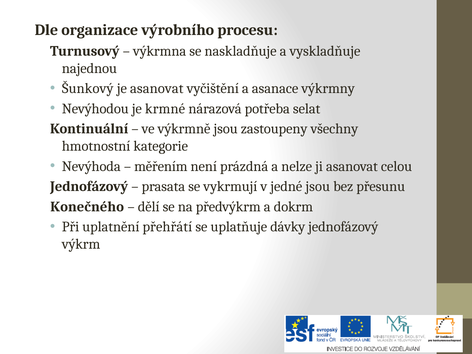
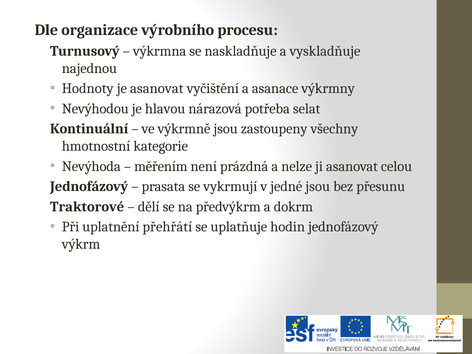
Šunkový: Šunkový -> Hodnoty
krmné: krmné -> hlavou
Konečného: Konečného -> Traktorové
dávky: dávky -> hodin
